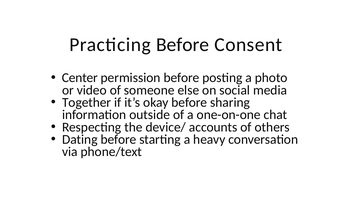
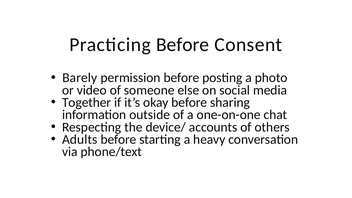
Center: Center -> Barely
Dating: Dating -> Adults
